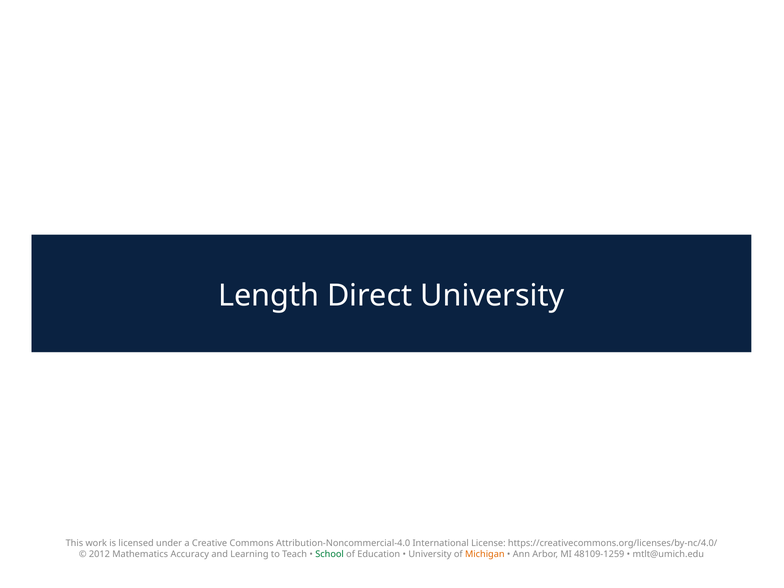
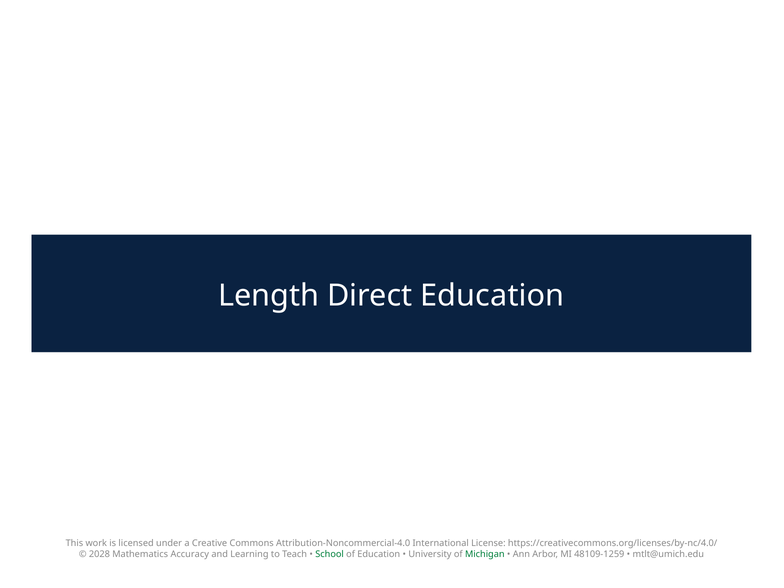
Direct University: University -> Education
2012: 2012 -> 2028
Michigan colour: orange -> green
